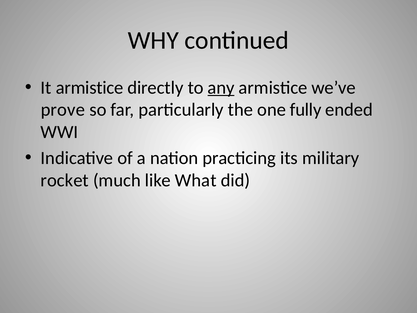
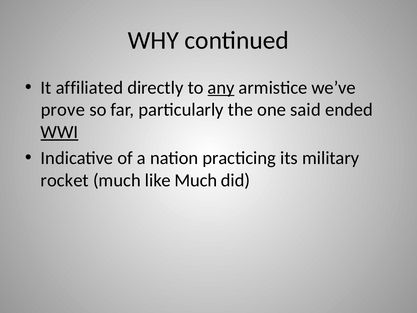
It armistice: armistice -> affiliated
fully: fully -> said
WWI underline: none -> present
like What: What -> Much
